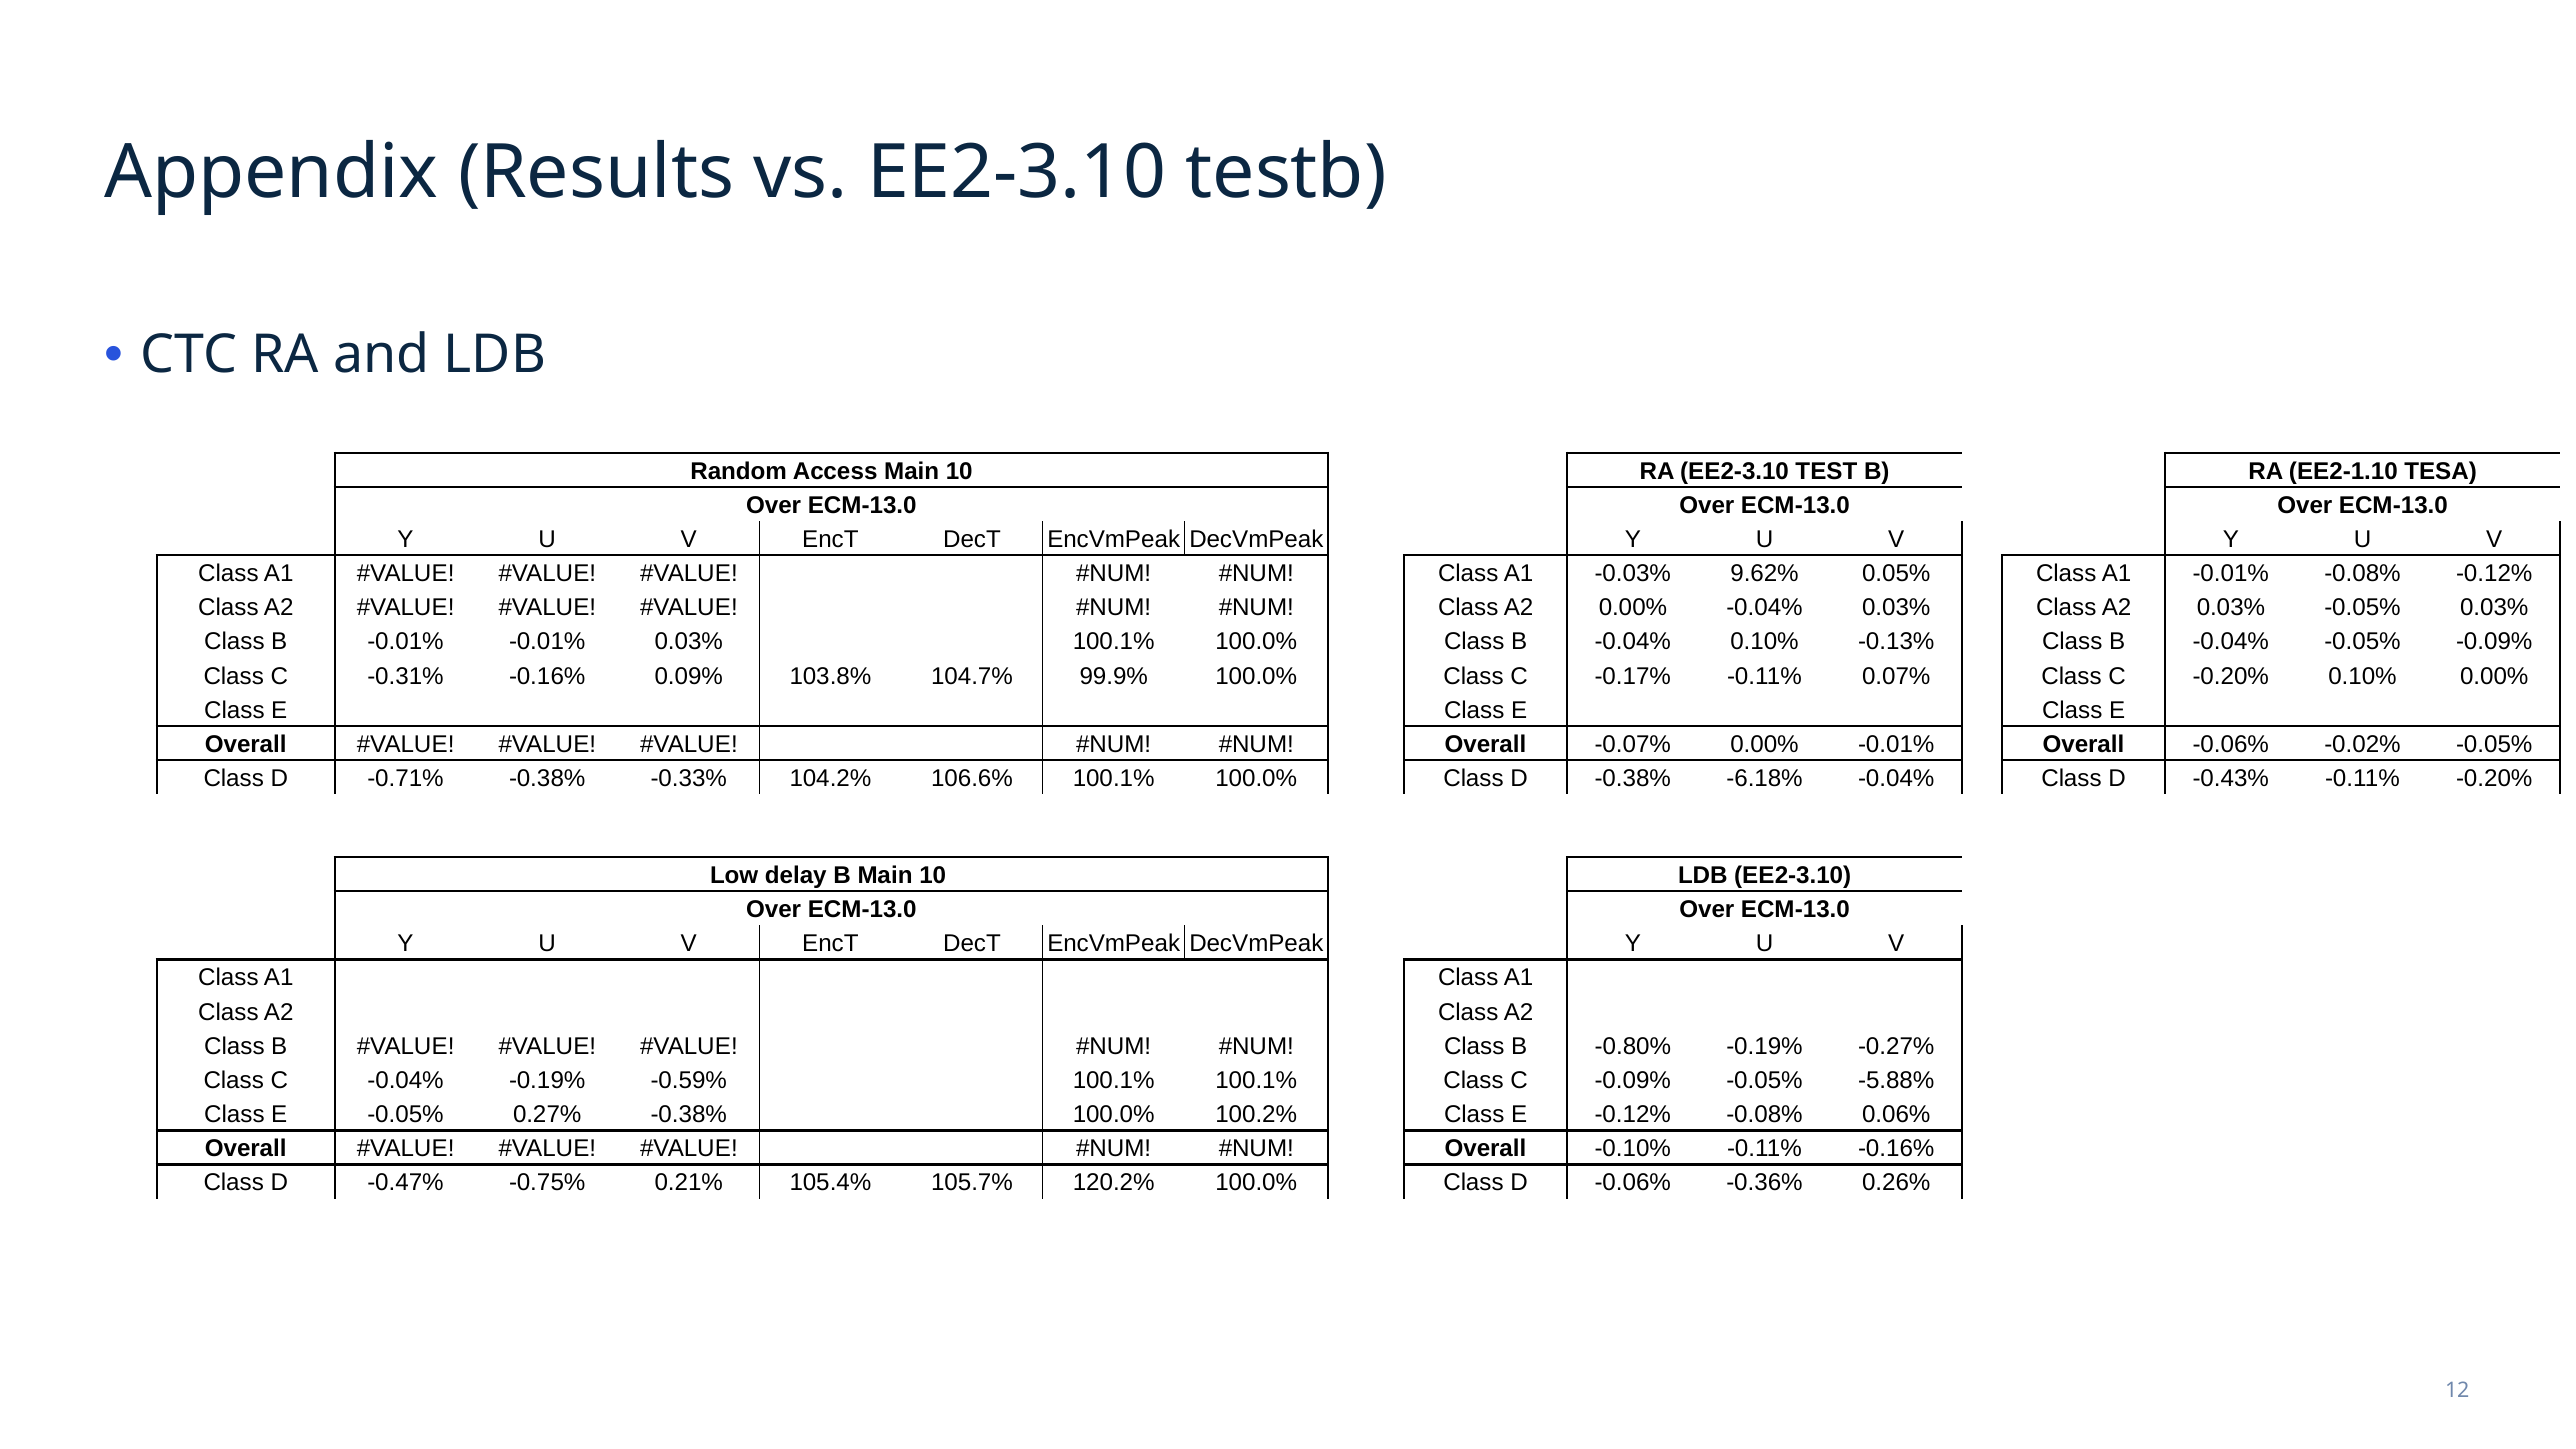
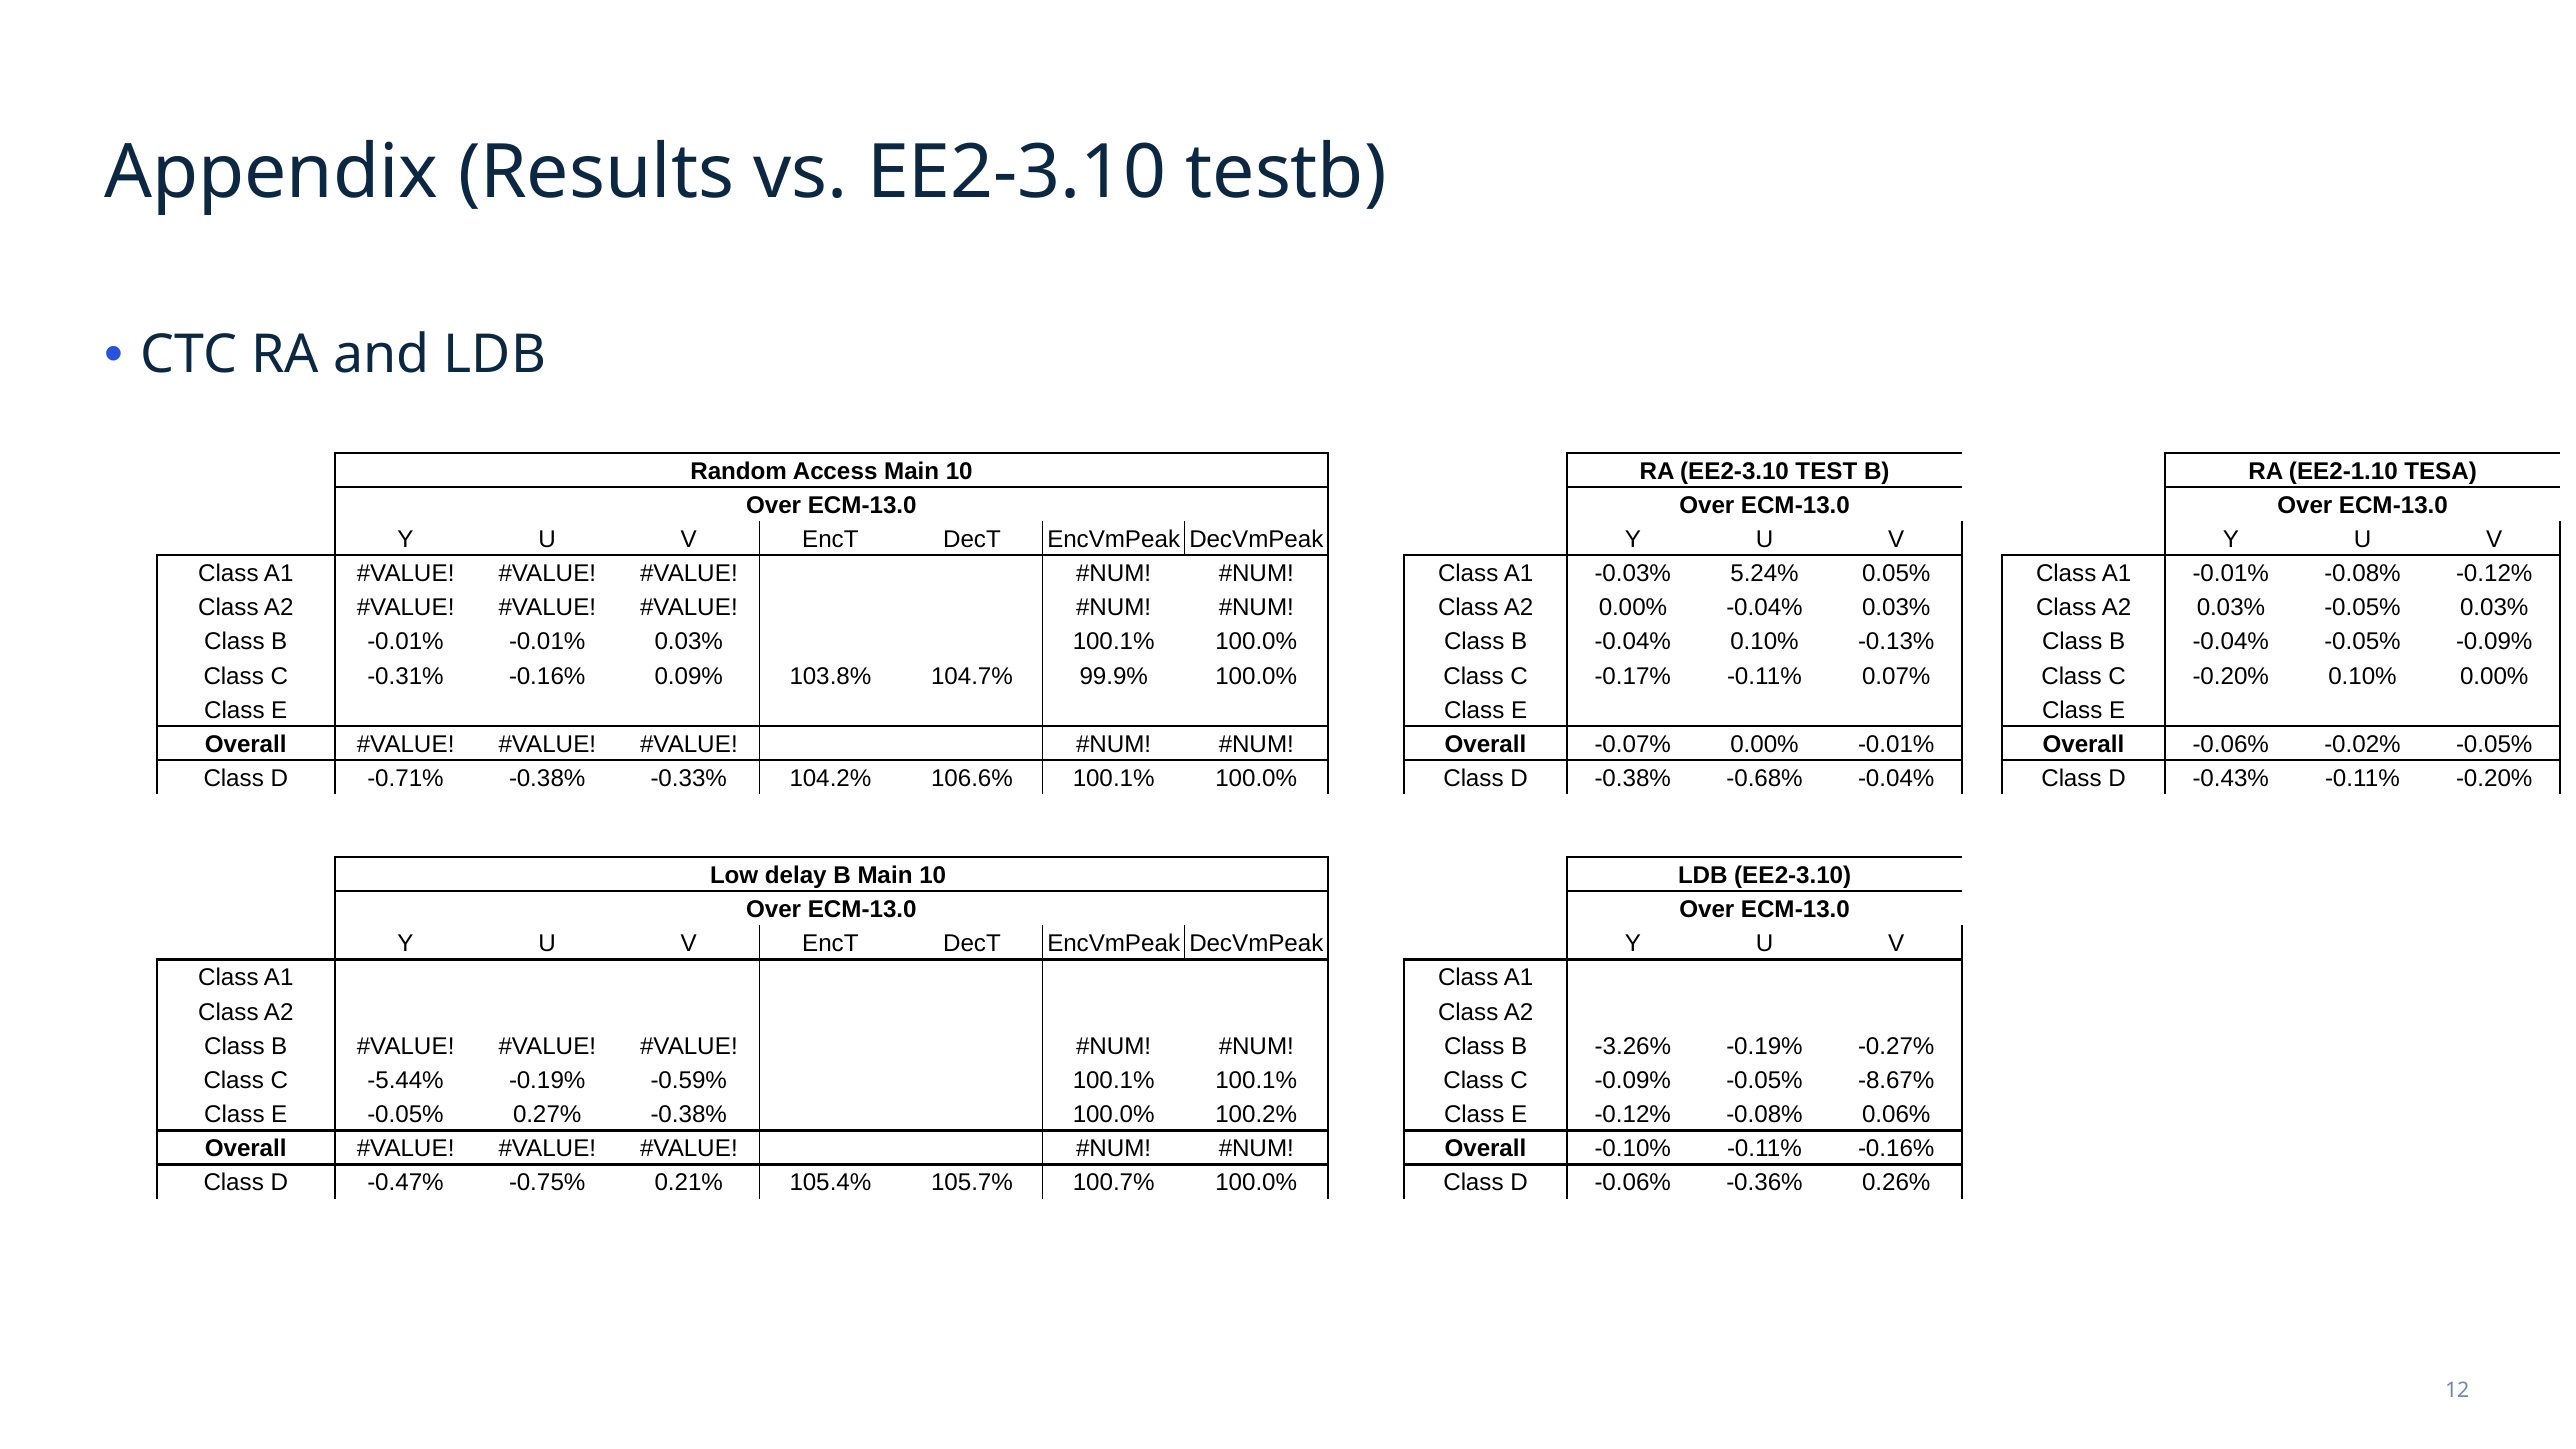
9.62%: 9.62% -> 5.24%
-6.18%: -6.18% -> -0.68%
-0.80%: -0.80% -> -3.26%
C -0.04%: -0.04% -> -5.44%
-5.88%: -5.88% -> -8.67%
120.2%: 120.2% -> 100.7%
